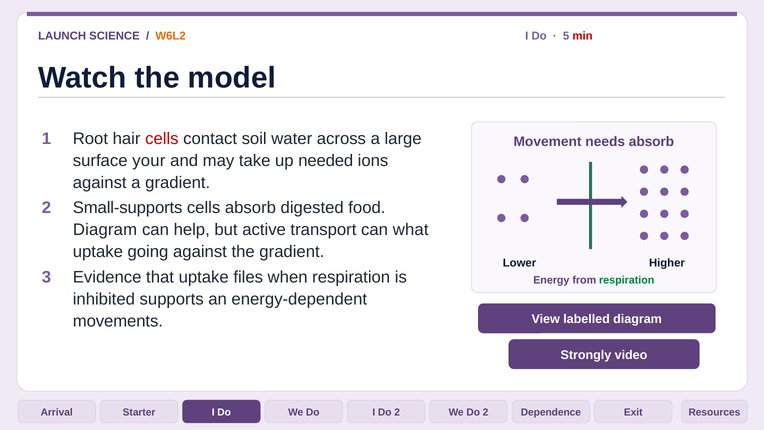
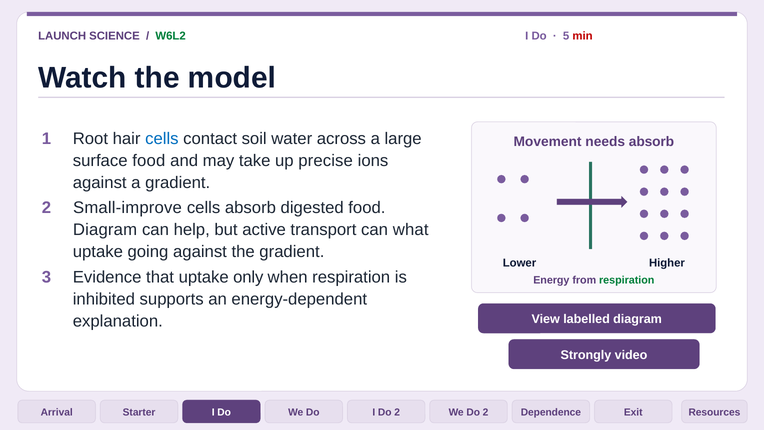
W6L2 colour: orange -> green
cells at (162, 138) colour: red -> blue
surface your: your -> food
needed: needed -> precise
Small-supports: Small-supports -> Small-improve
files: files -> only
movements: movements -> explanation
